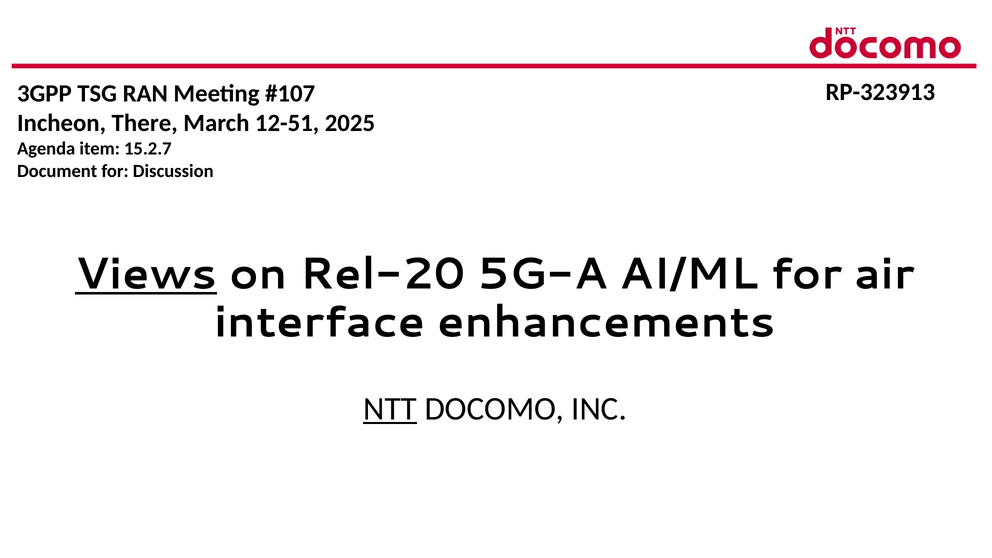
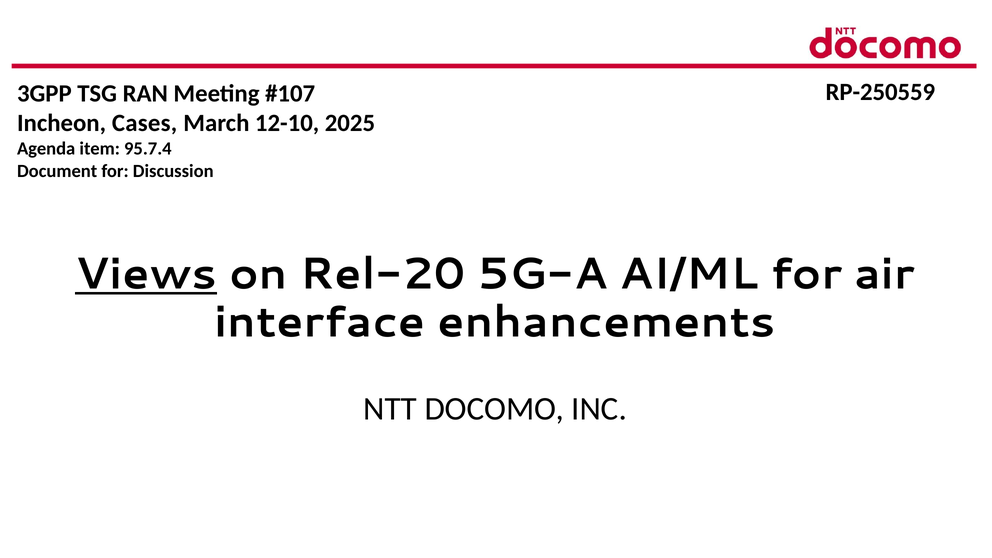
RP-323913: RP-323913 -> RP-250559
There: There -> Cases
12-51: 12-51 -> 12-10
15.2.7: 15.2.7 -> 95.7.4
NTT underline: present -> none
